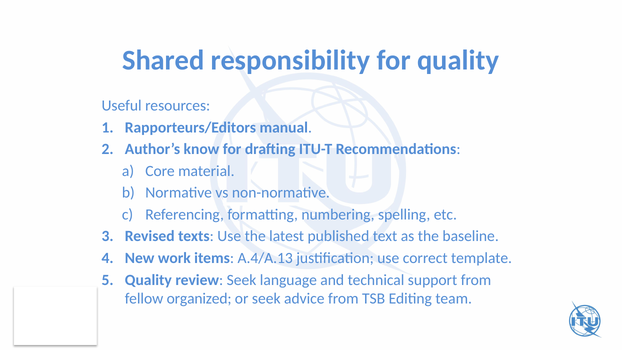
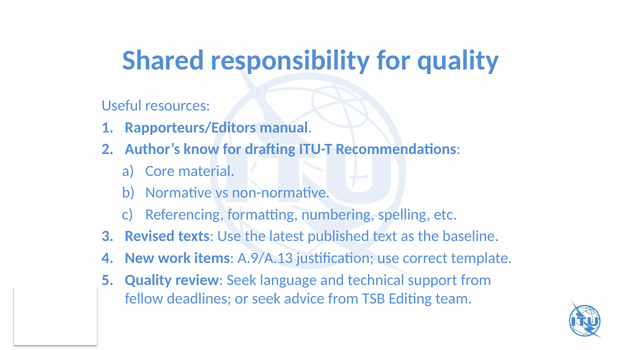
A.4/A.13: A.4/A.13 -> A.9/A.13
organized: organized -> deadlines
